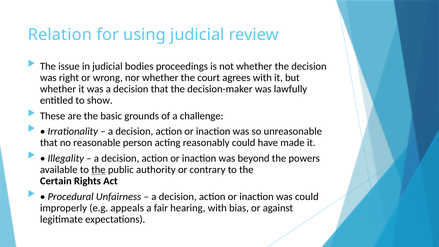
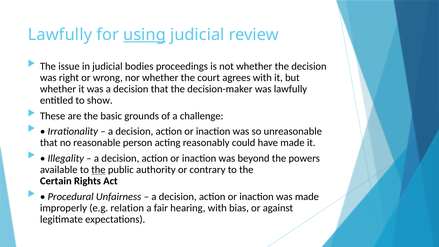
Relation at (60, 35): Relation -> Lawfully
using underline: none -> present
was could: could -> made
appeals: appeals -> relation
